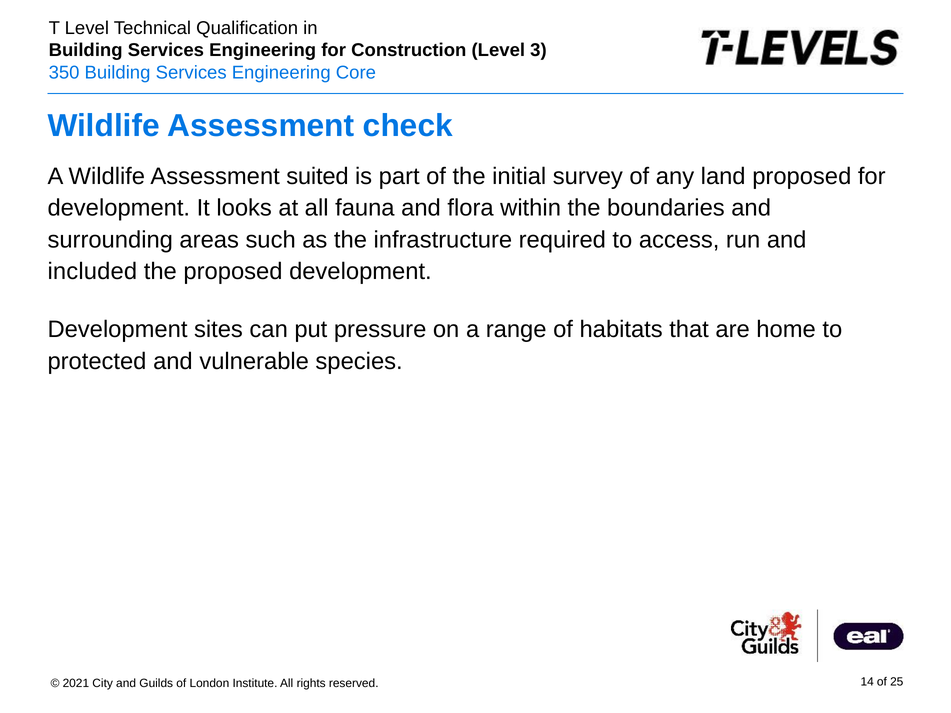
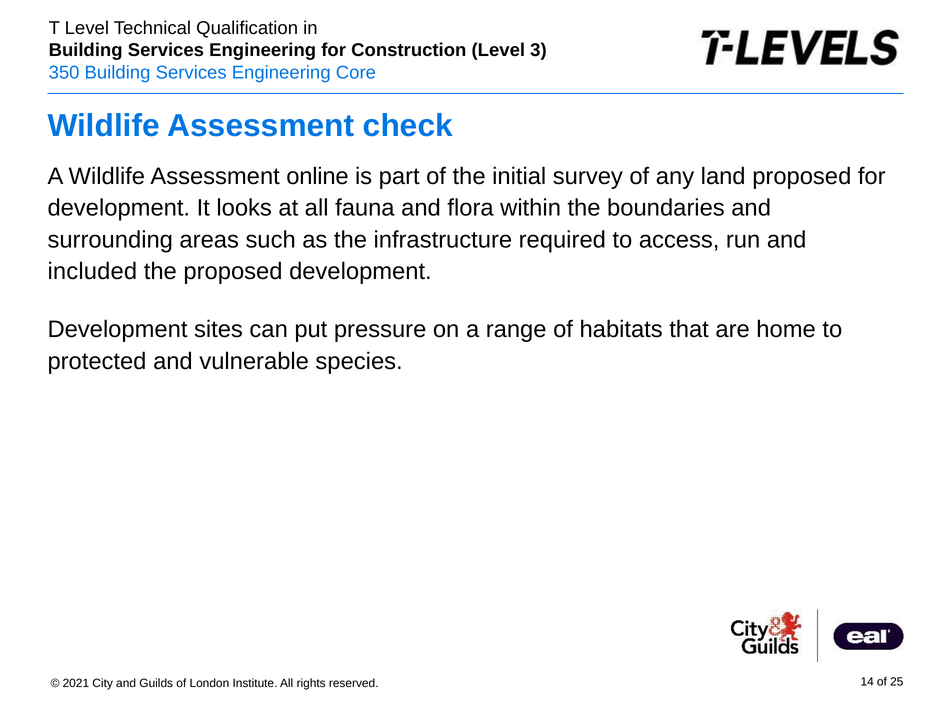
suited: suited -> online
